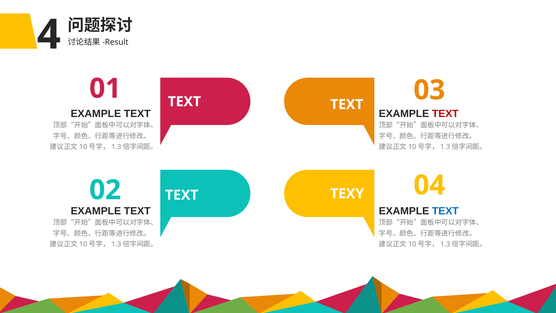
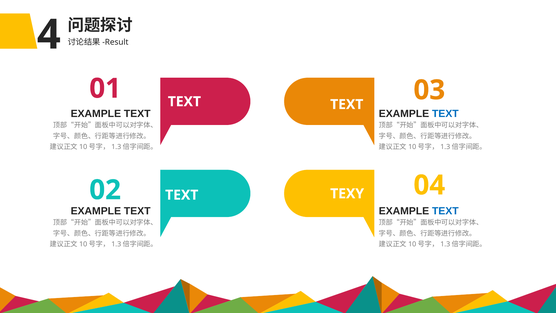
TEXT at (445, 114) colour: red -> blue
